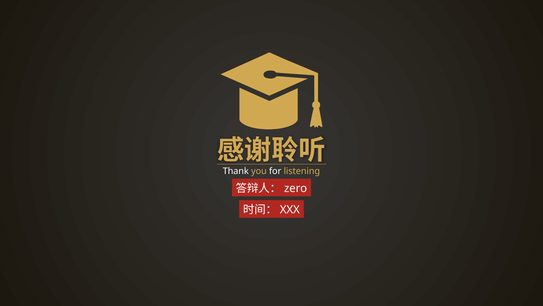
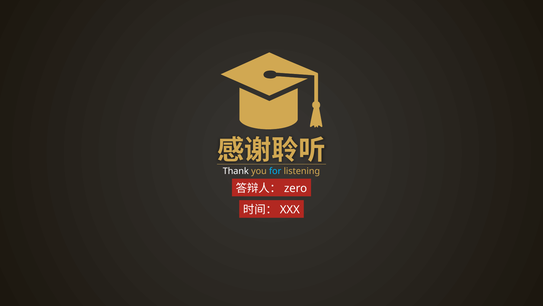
for colour: white -> light blue
